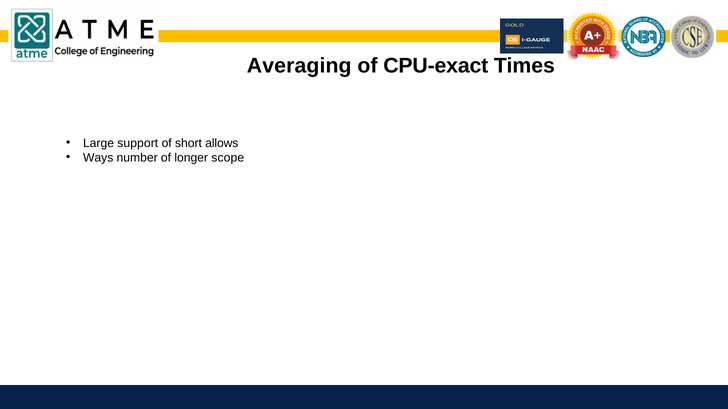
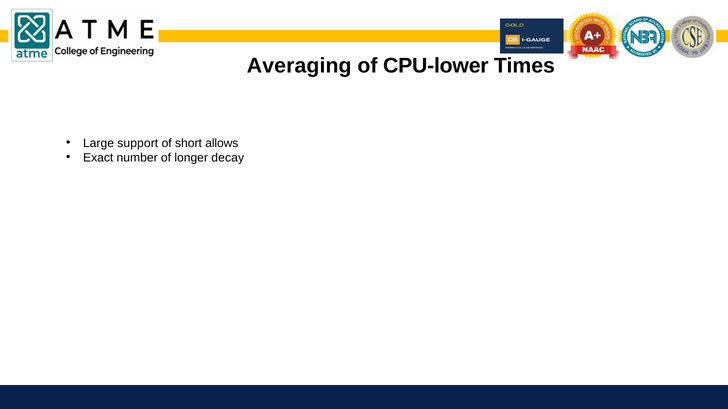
CPU-exact: CPU-exact -> CPU-lower
Ways: Ways -> Exact
scope: scope -> decay
